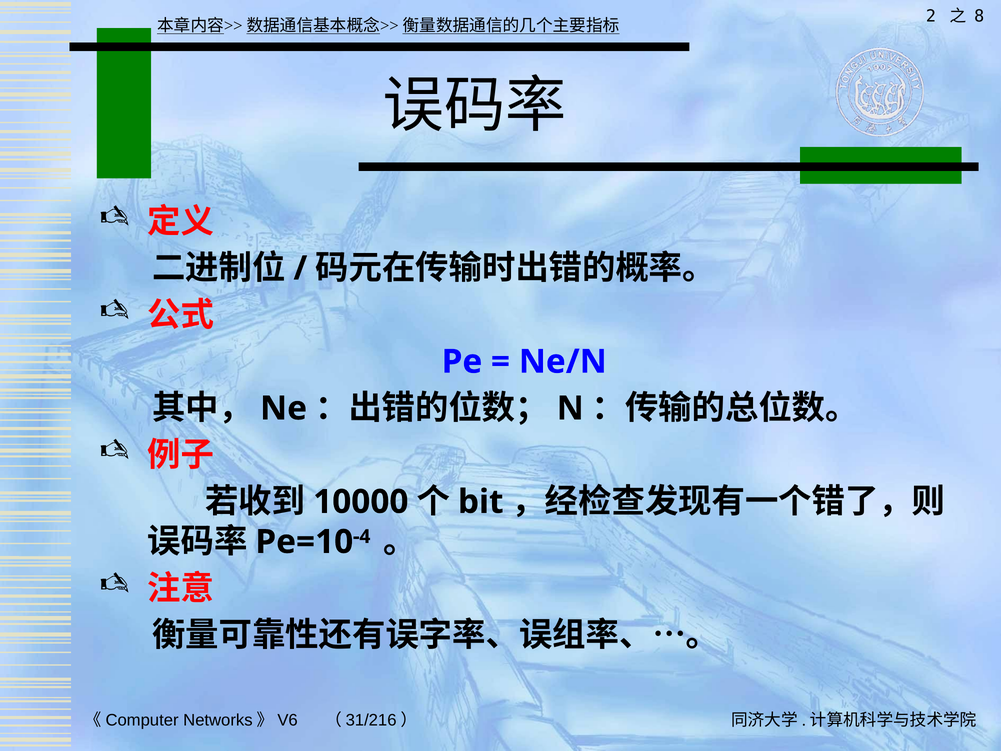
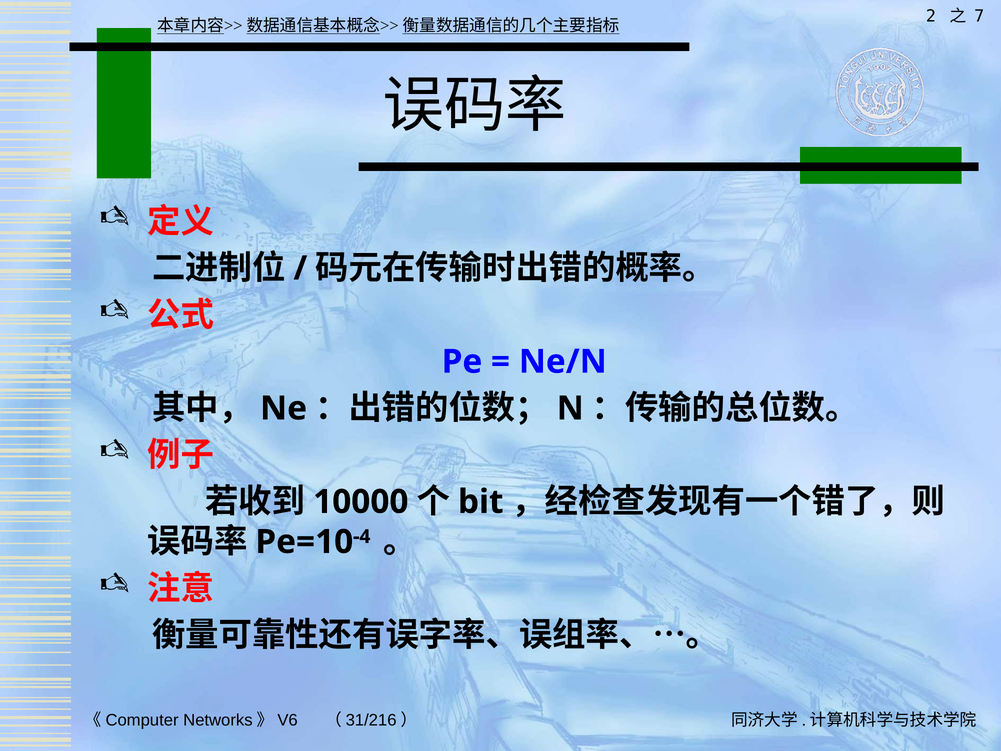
8: 8 -> 7
